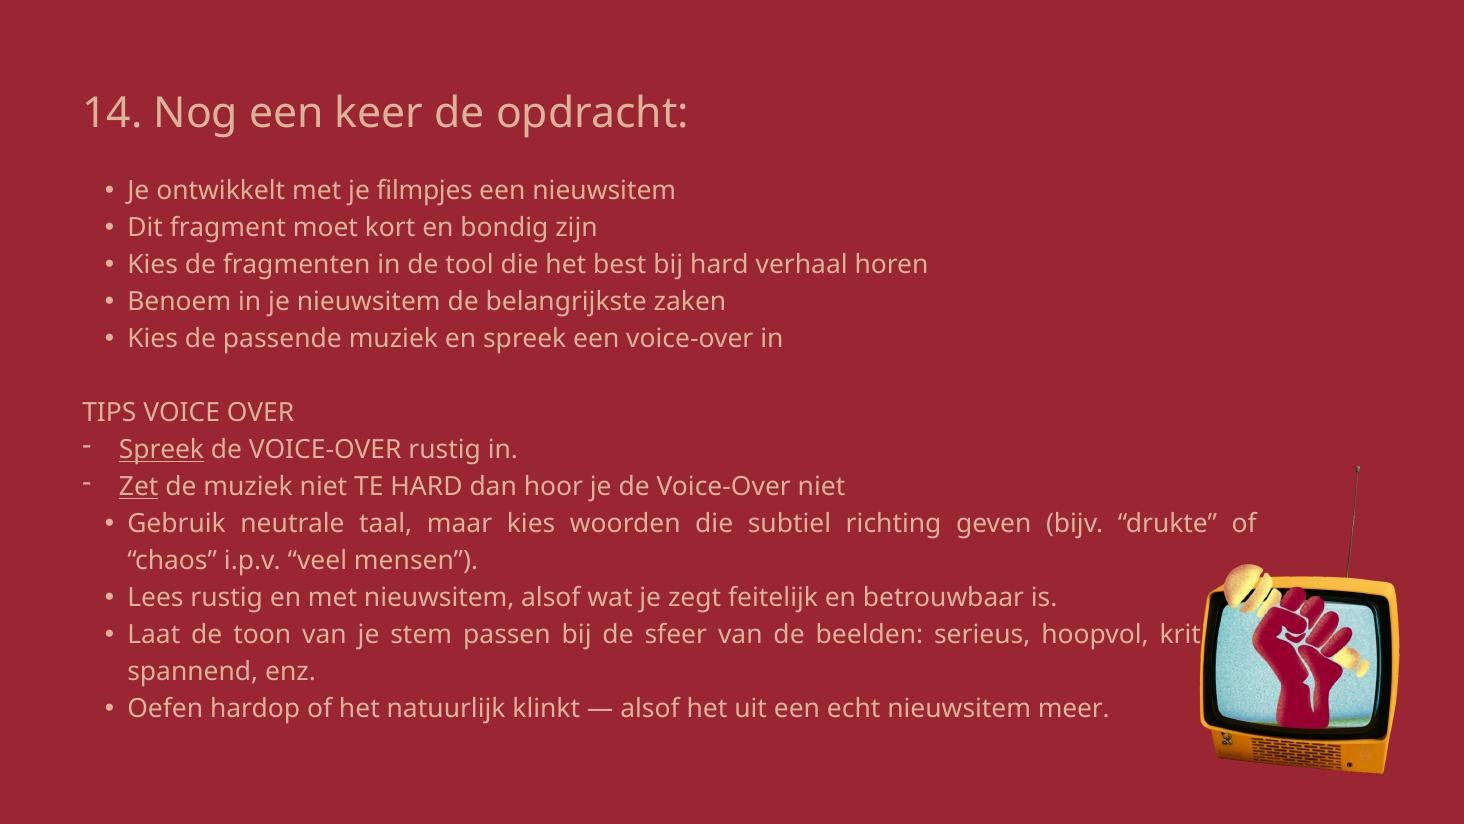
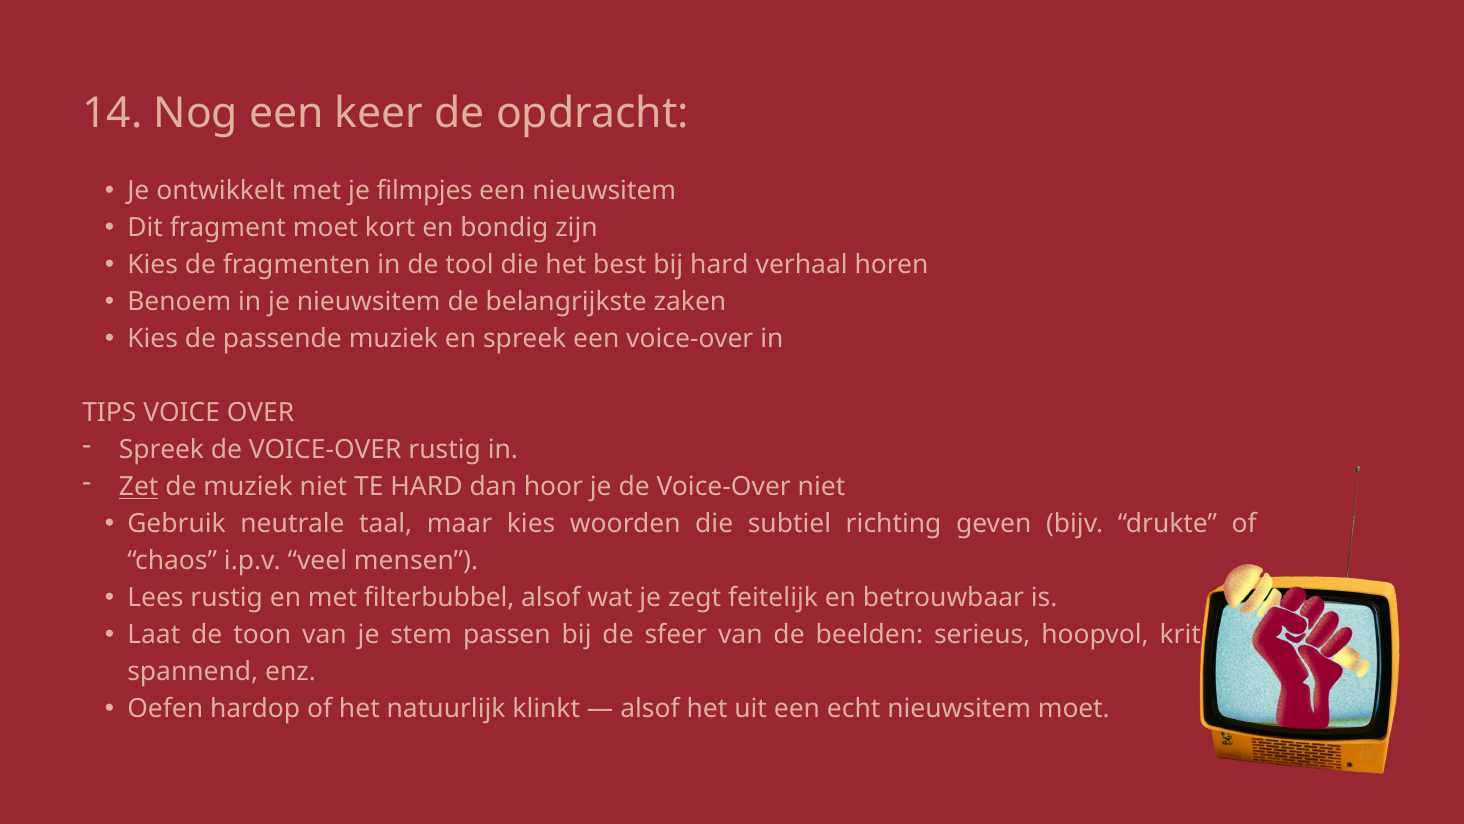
Spreek at (162, 450) underline: present -> none
met nieuwsitem: nieuwsitem -> filterbubbel
nieuwsitem meer: meer -> moet
